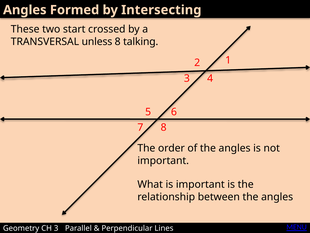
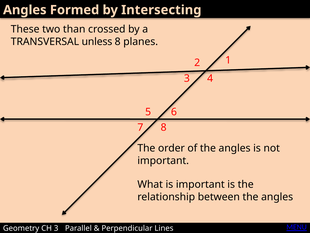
start: start -> than
talking: talking -> planes
